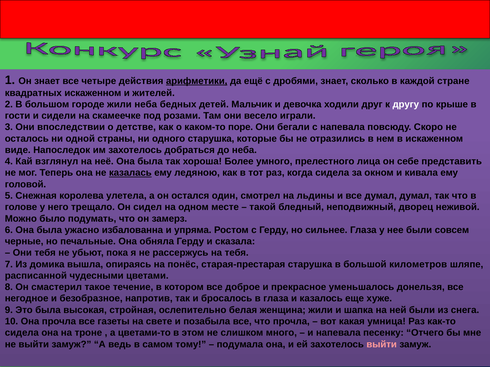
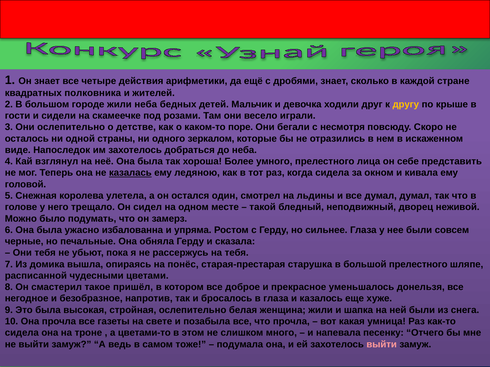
арифметики underline: present -> none
квадратных искаженном: искаженном -> полковника
другу colour: white -> yellow
Они впоследствии: впоследствии -> ослепительно
с напевала: напевала -> несмотря
одного старушка: старушка -> зеркалом
большой километров: километров -> прелестного
течение: течение -> пришёл
тому: тому -> тоже
